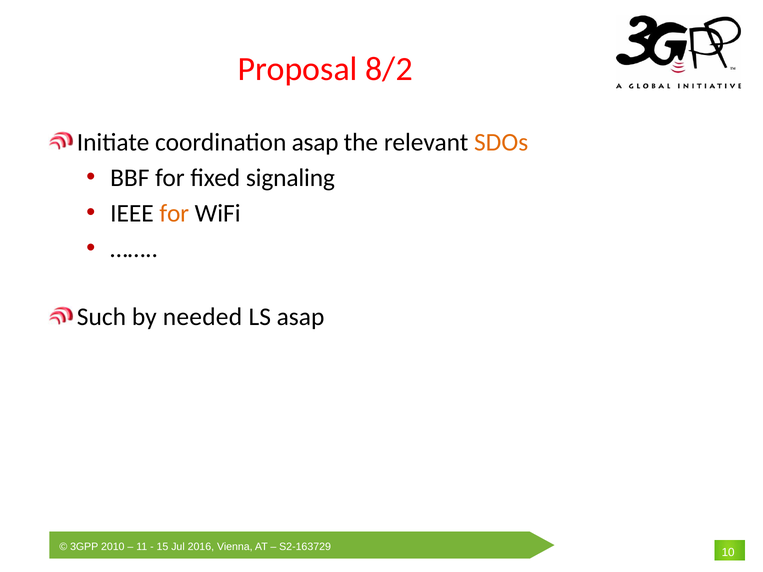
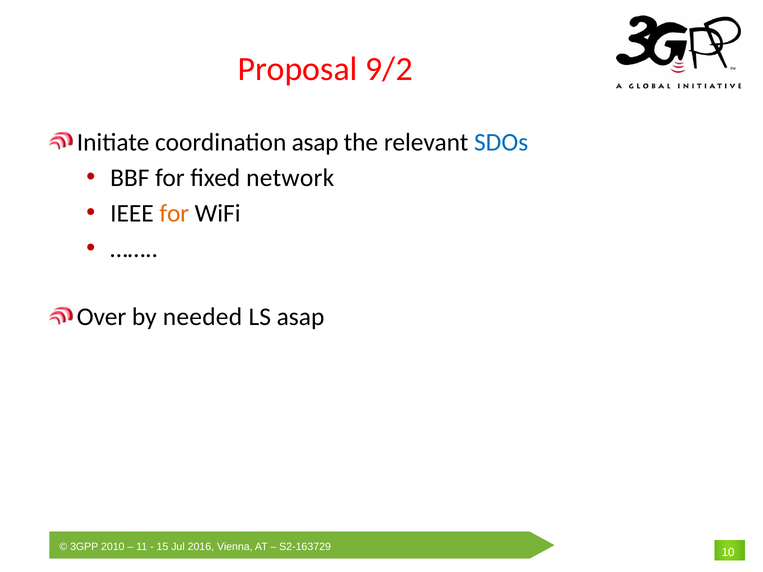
8/2: 8/2 -> 9/2
SDOs colour: orange -> blue
signaling: signaling -> network
Such: Such -> Over
